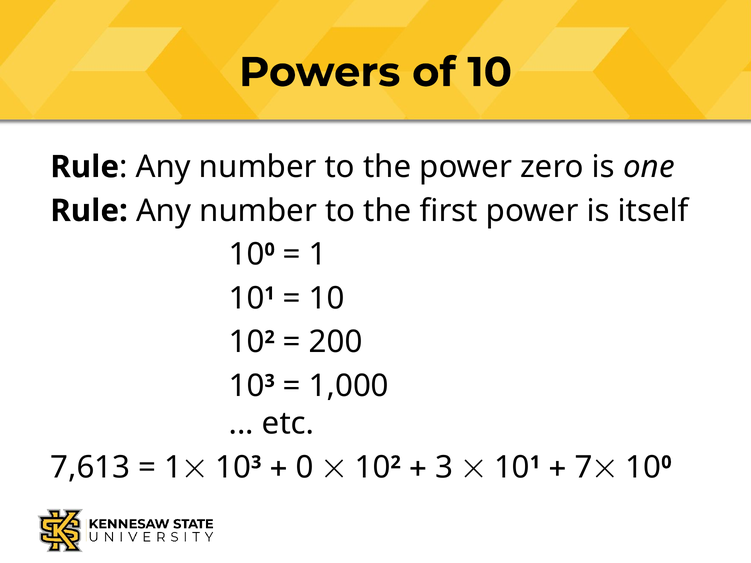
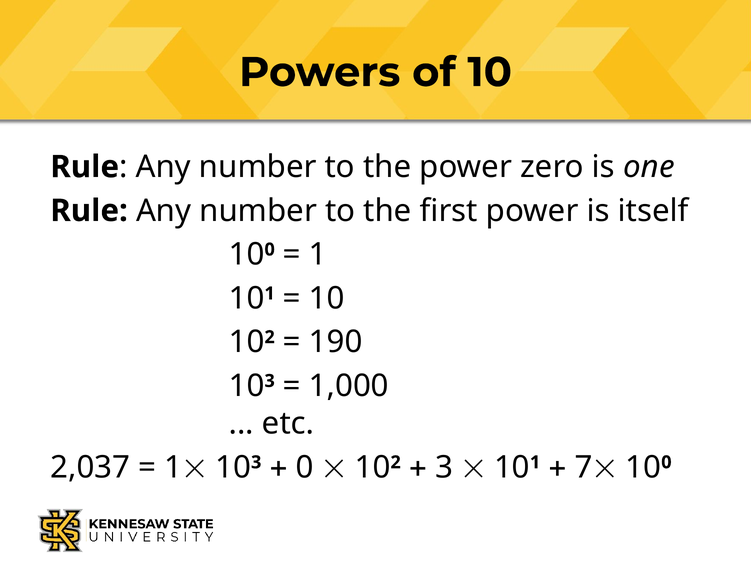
200: 200 -> 190
7,613: 7,613 -> 2,037
